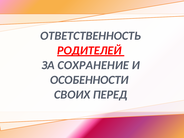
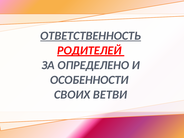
ОТВЕТСТВЕННОСТЬ underline: none -> present
СОХРАНЕНИЕ: СОХРАНЕНИЕ -> ОПРЕДЕЛЕНО
ПЕРЕД: ПЕРЕД -> ВЕТВИ
